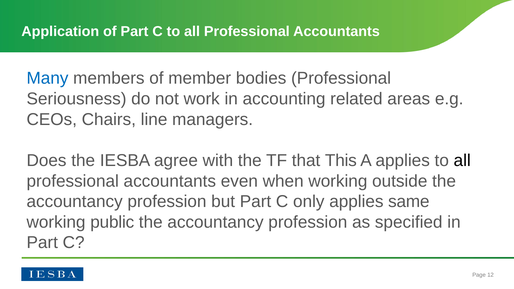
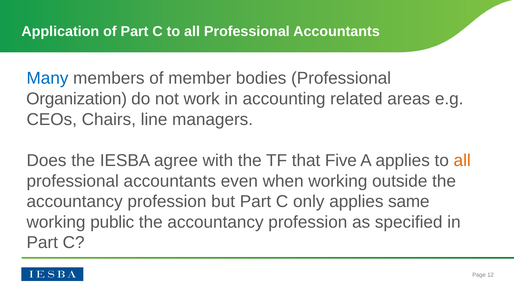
Seriousness: Seriousness -> Organization
This: This -> Five
all at (462, 161) colour: black -> orange
